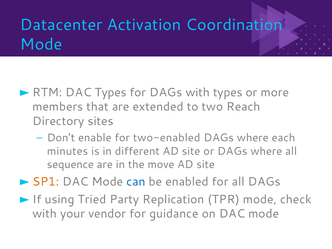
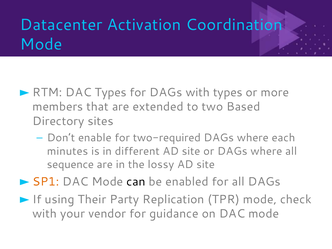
Reach: Reach -> Based
two-enabled: two-enabled -> two-required
move: move -> lossy
can colour: blue -> black
Tried: Tried -> Their
